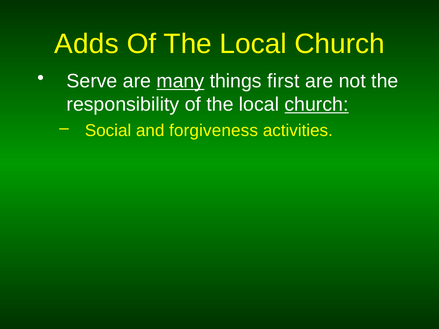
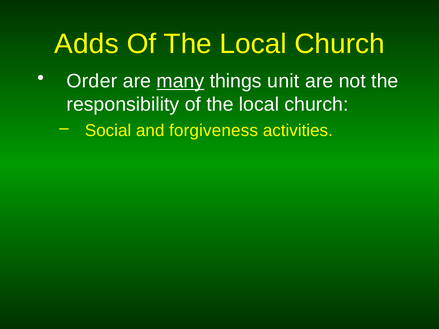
Serve: Serve -> Order
first: first -> unit
church at (317, 105) underline: present -> none
